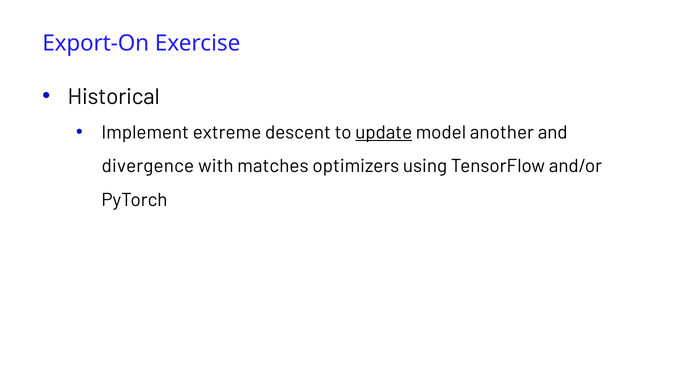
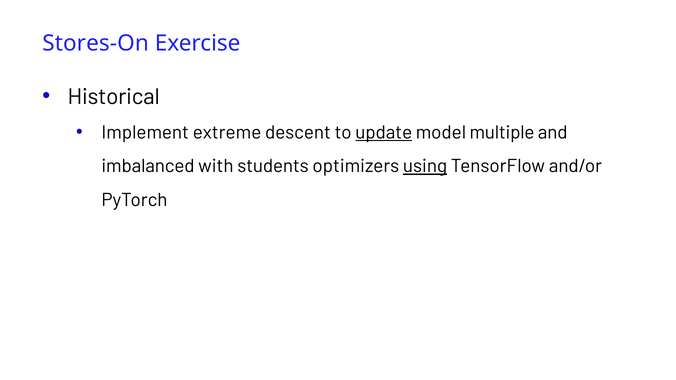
Export-On: Export-On -> Stores-On
another: another -> multiple
divergence: divergence -> imbalanced
matches: matches -> students
using underline: none -> present
